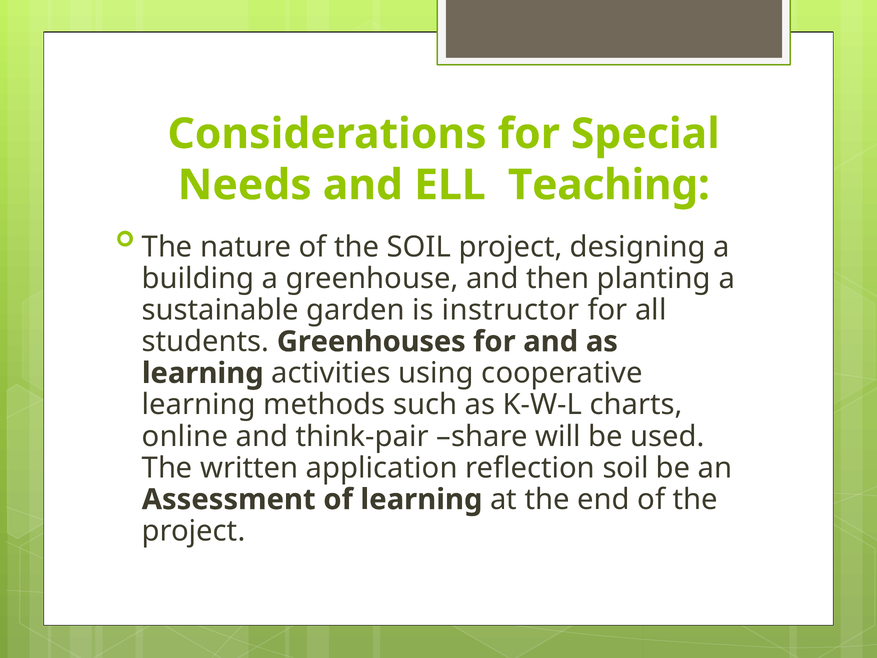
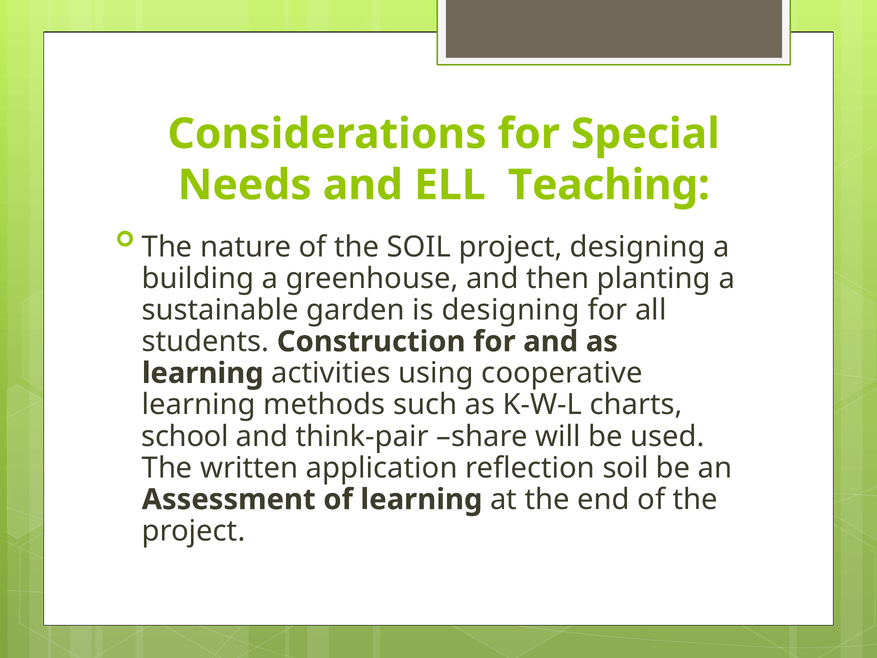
is instructor: instructor -> designing
Greenhouses: Greenhouses -> Construction
online: online -> school
